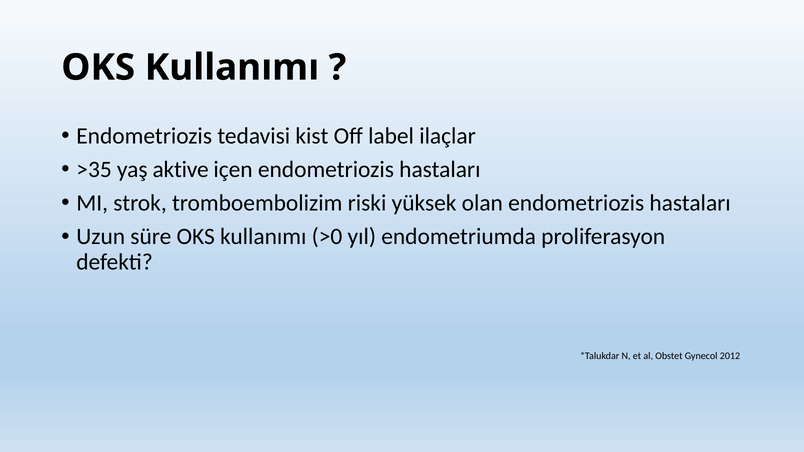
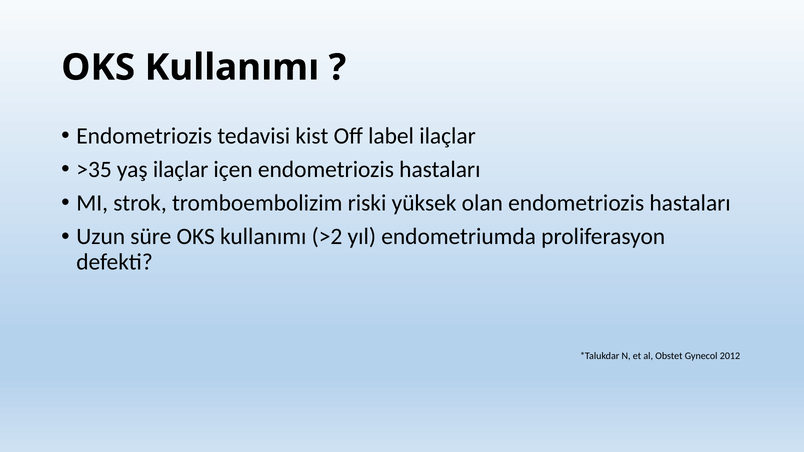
yaş aktive: aktive -> ilaçlar
>0: >0 -> >2
